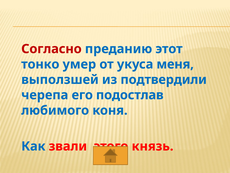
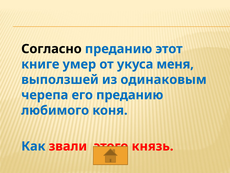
Согласно colour: red -> black
тонко: тонко -> книге
подтвердили: подтвердили -> одинаковым
его подостлав: подостлав -> преданию
